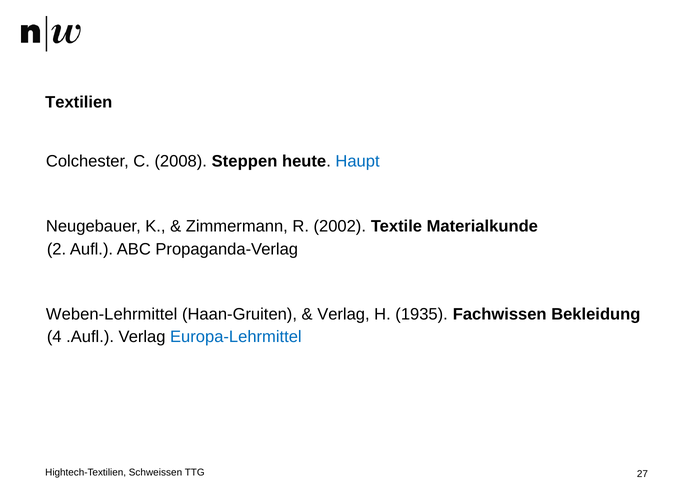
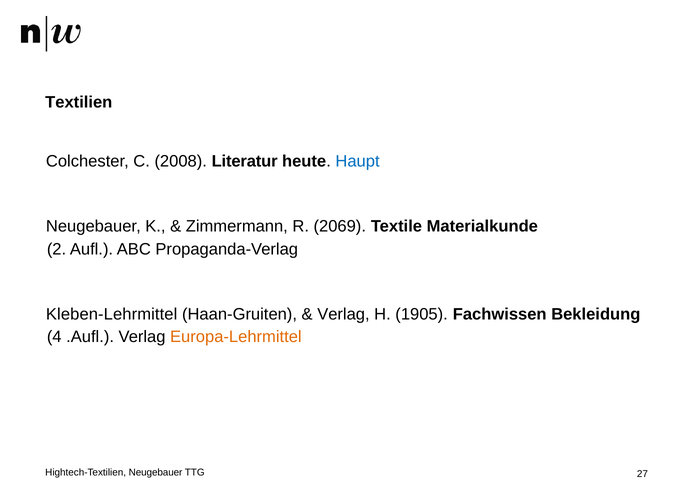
Steppen: Steppen -> Literatur
2002: 2002 -> 2069
Weben-Lehrmittel: Weben-Lehrmittel -> Kleben-Lehrmittel
1935: 1935 -> 1905
Europa-Lehrmittel colour: blue -> orange
Hightech-Textilien Schweissen: Schweissen -> Neugebauer
